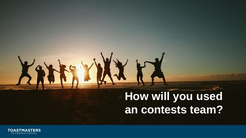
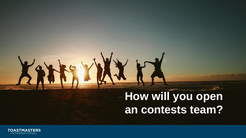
used: used -> open
